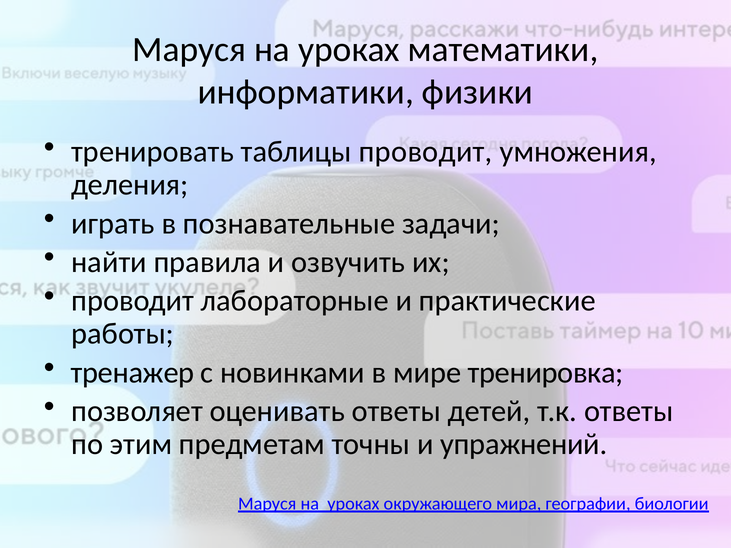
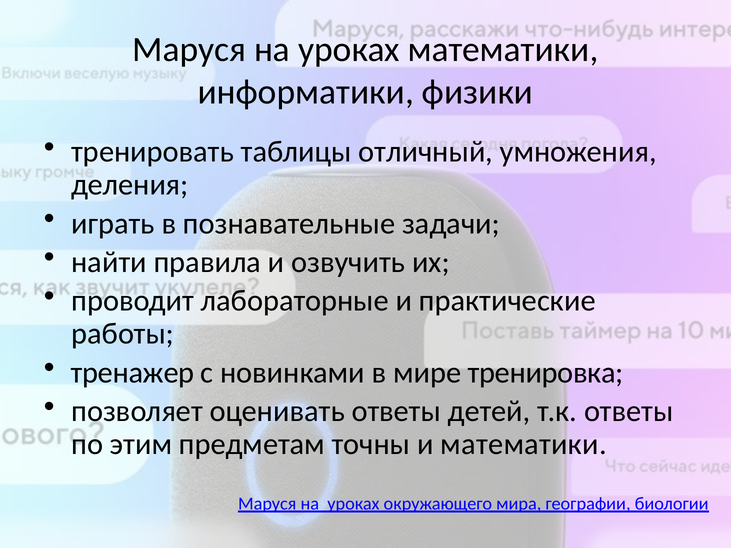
таблицы проводит: проводит -> отличный
и упражнений: упражнений -> математики
